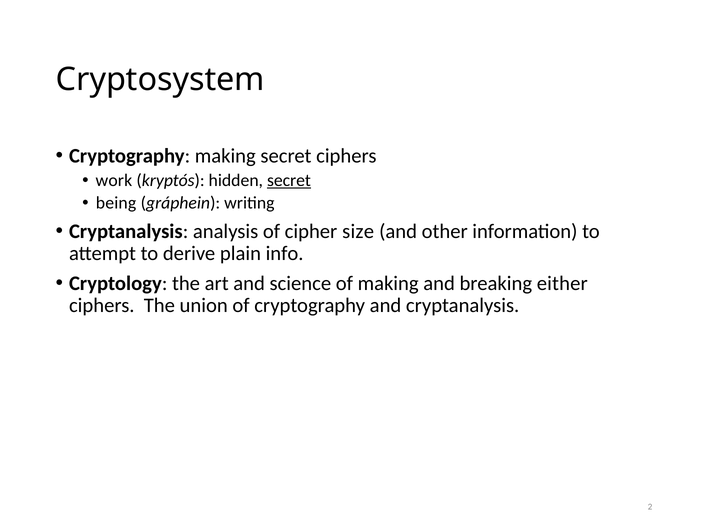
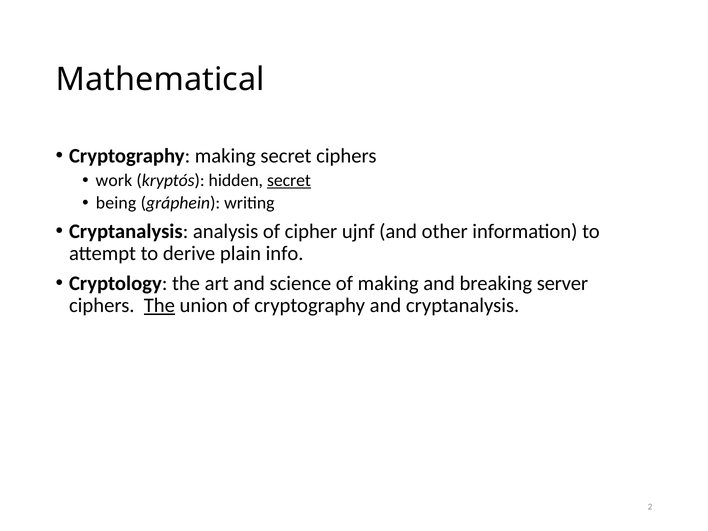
Cryptosystem: Cryptosystem -> Mathematical
size: size -> ujnf
either: either -> server
The at (159, 305) underline: none -> present
